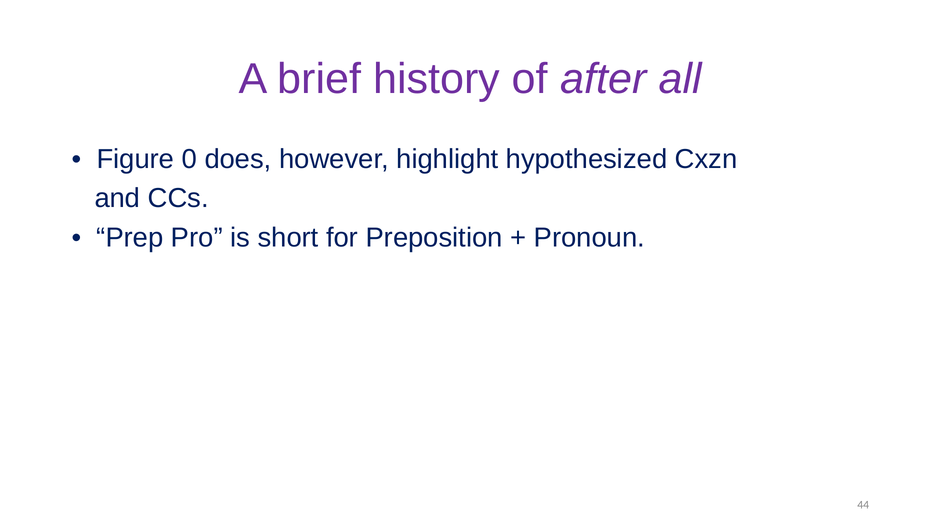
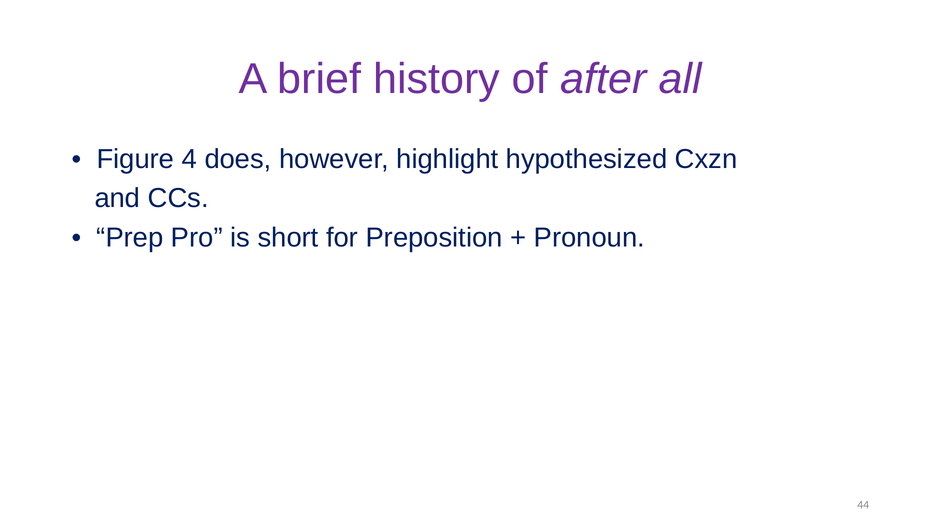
0: 0 -> 4
